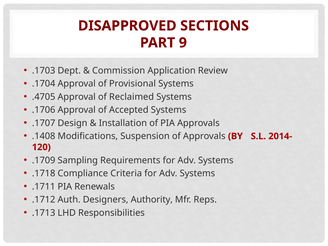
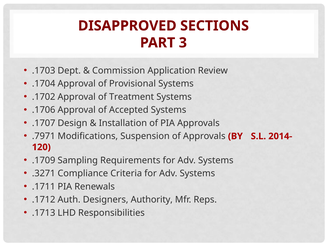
9: 9 -> 3
.4705: .4705 -> .1702
Reclaimed: Reclaimed -> Treatment
.1408: .1408 -> .7971
.1718: .1718 -> .3271
